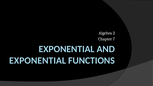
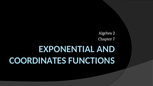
EXPONENTIAL at (38, 61): EXPONENTIAL -> COORDINATES
